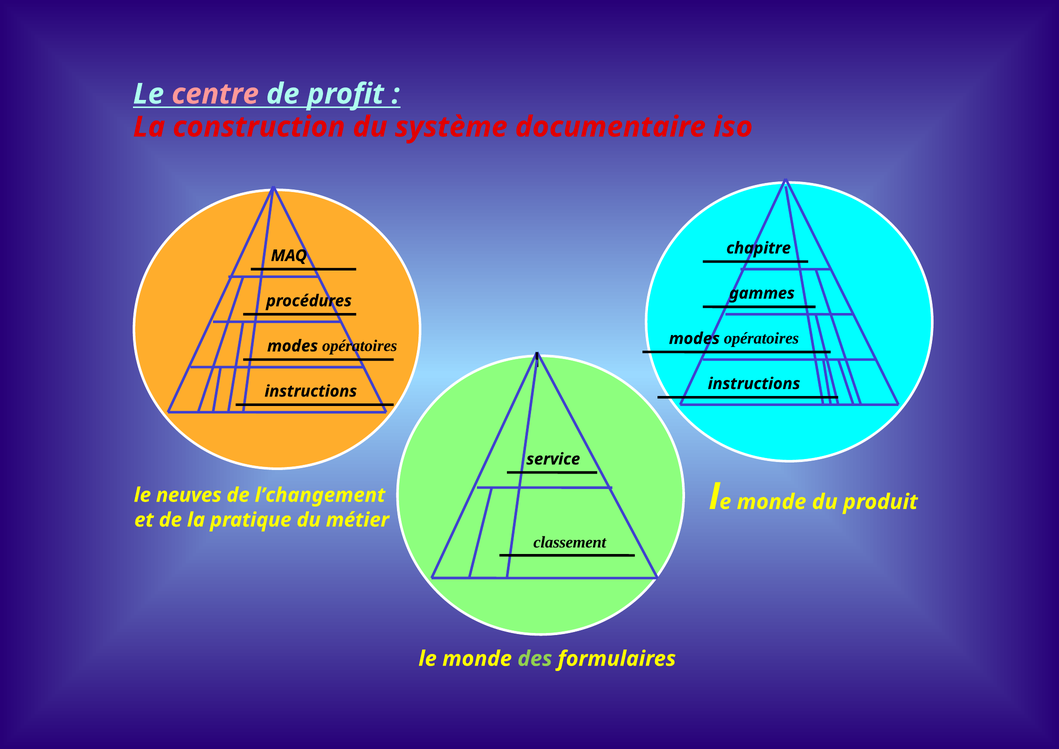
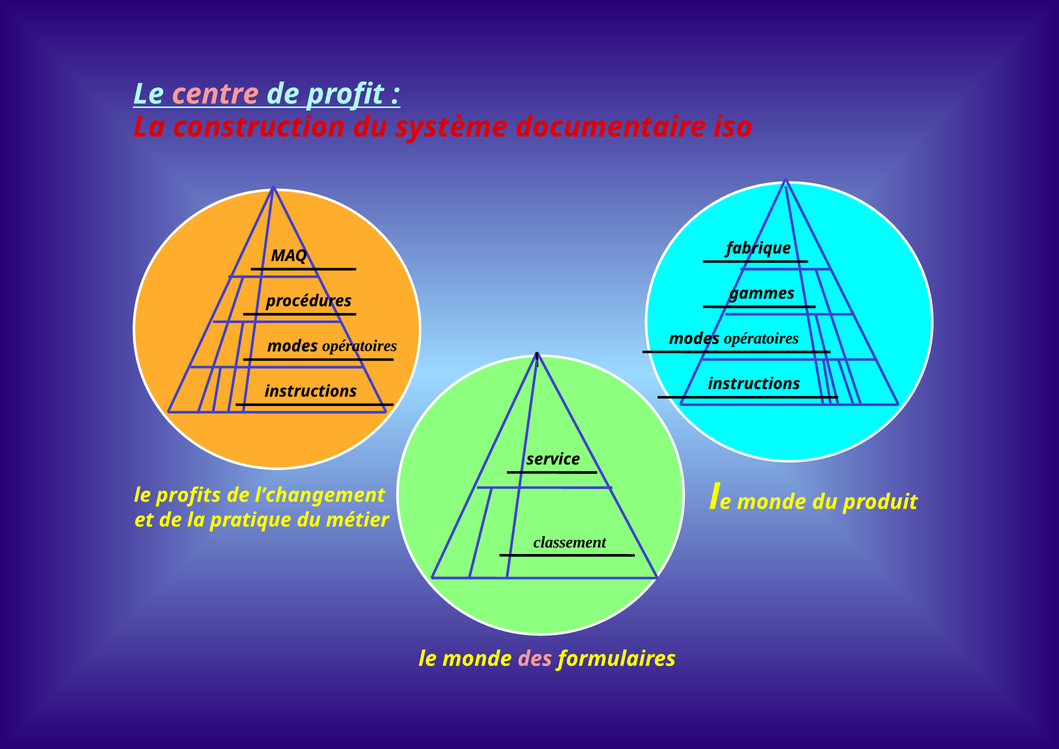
chapitre: chapitre -> fabrique
neuves: neuves -> profits
des colour: light green -> pink
